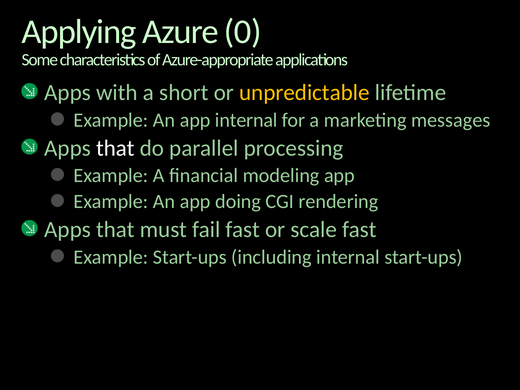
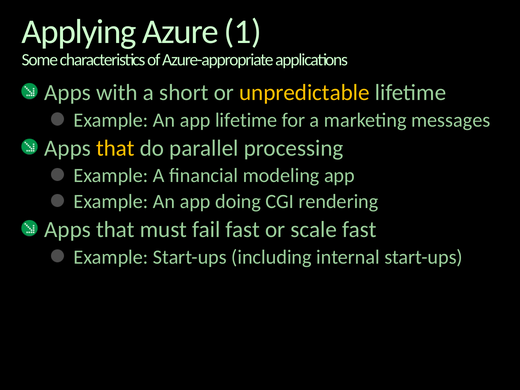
0: 0 -> 1
app internal: internal -> lifetime
that at (115, 148) colour: white -> yellow
